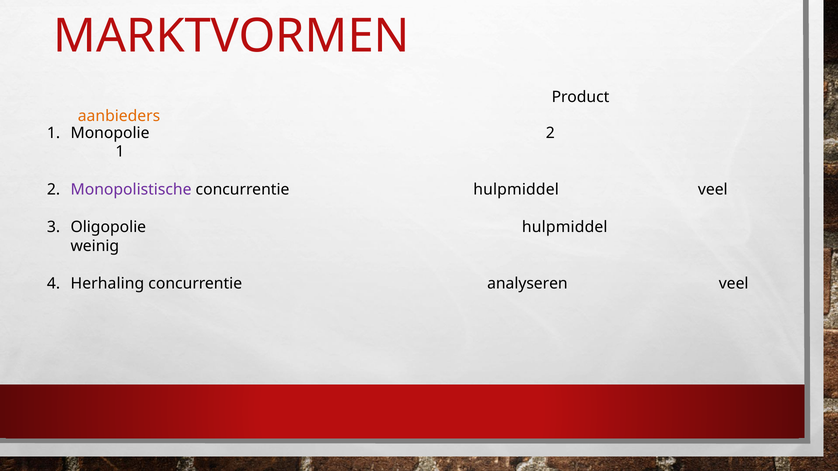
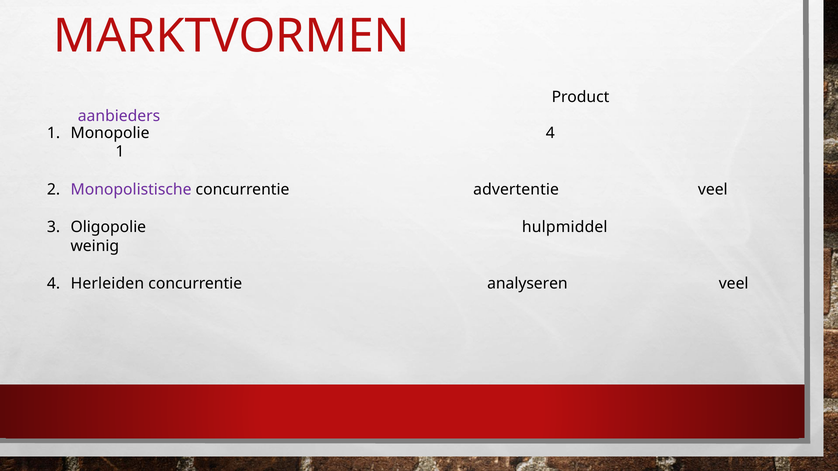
aanbieders colour: orange -> purple
Monopolie 2: 2 -> 4
concurrentie hulpmiddel: hulpmiddel -> advertentie
Herhaling: Herhaling -> Herleiden
